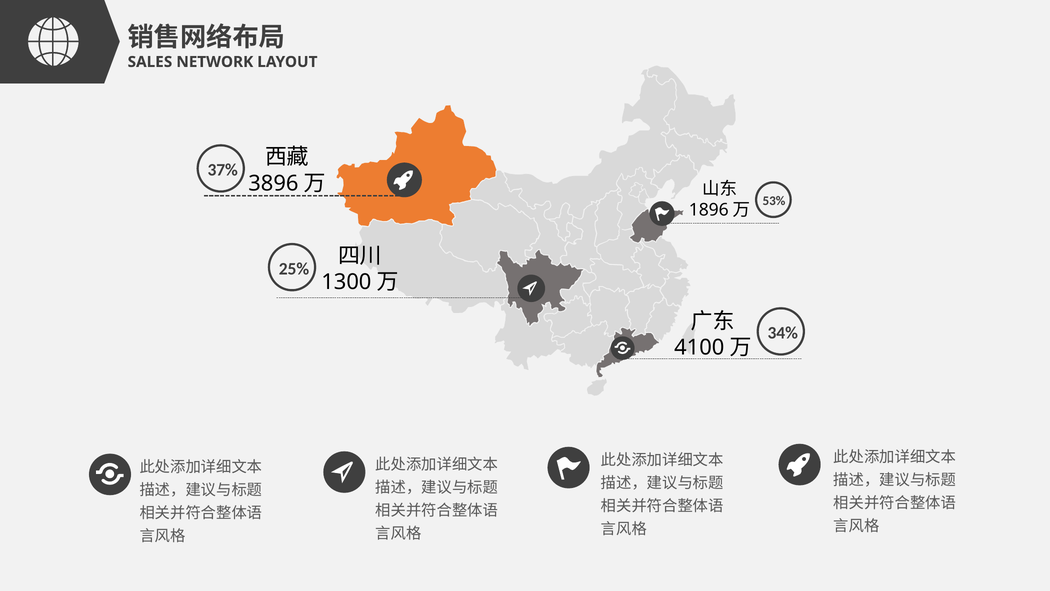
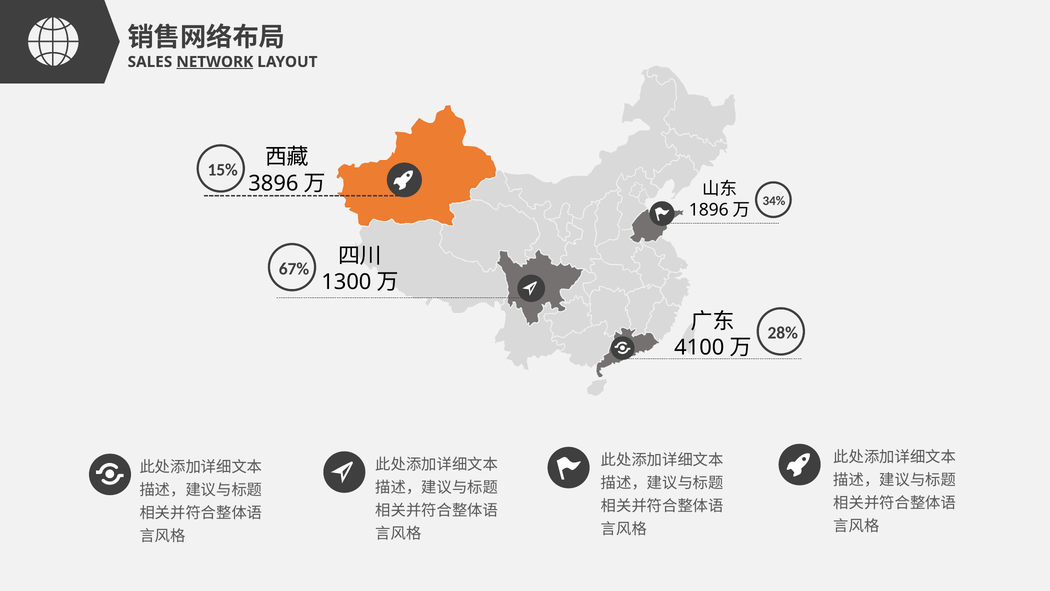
NETWORK underline: none -> present
37%: 37% -> 15%
53%: 53% -> 34%
25%: 25% -> 67%
34%: 34% -> 28%
